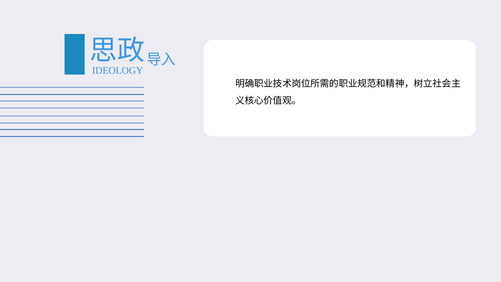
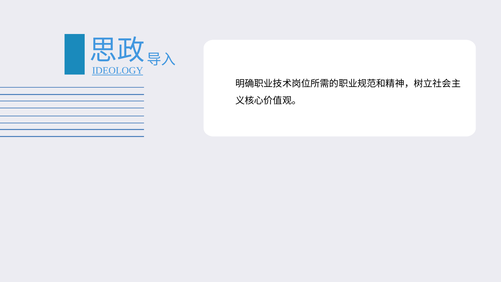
IDEOLOGY underline: none -> present
